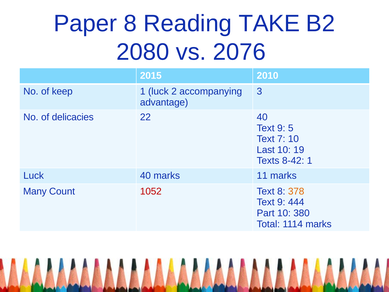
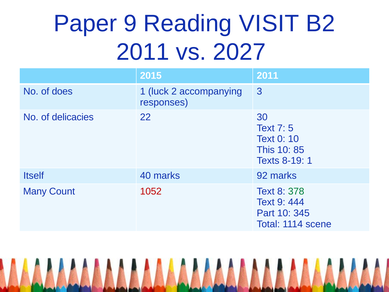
Paper 8: 8 -> 9
TAKE: TAKE -> VISIT
2080 at (143, 52): 2080 -> 2011
2076: 2076 -> 2027
2015 2010: 2010 -> 2011
keep: keep -> does
advantage: advantage -> responses
22 40: 40 -> 30
9 at (281, 128): 9 -> 7
7: 7 -> 0
Last: Last -> This
19: 19 -> 85
8-42: 8-42 -> 8-19
Luck at (34, 175): Luck -> Itself
11: 11 -> 92
378 colour: orange -> green
380: 380 -> 345
1114 marks: marks -> scene
